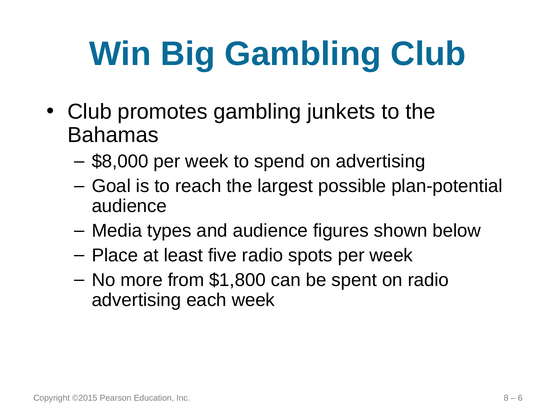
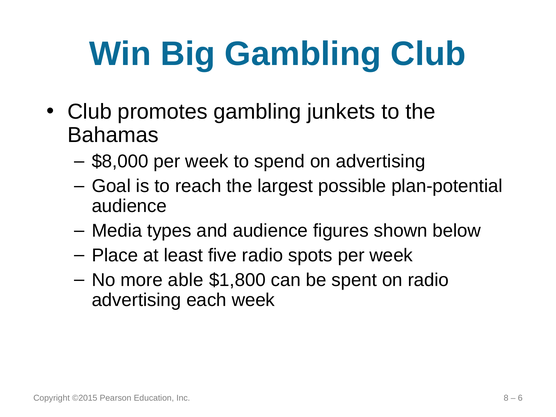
from: from -> able
